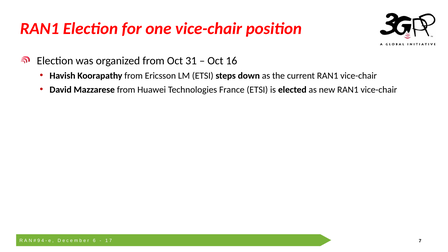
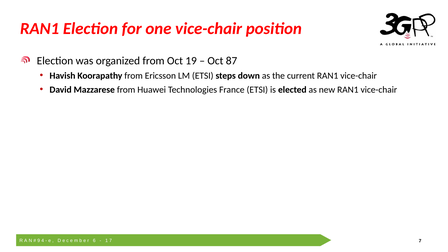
31: 31 -> 19
16: 16 -> 87
